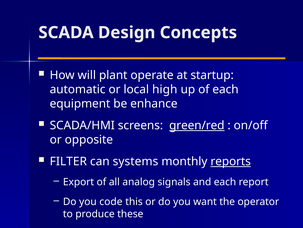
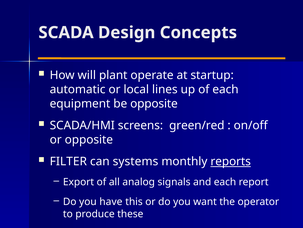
high: high -> lines
be enhance: enhance -> opposite
green/red underline: present -> none
code: code -> have
